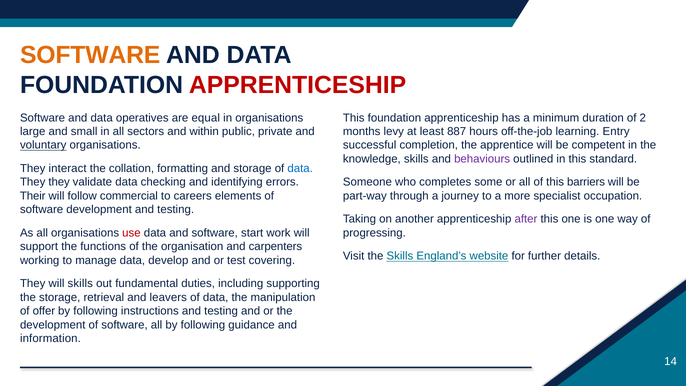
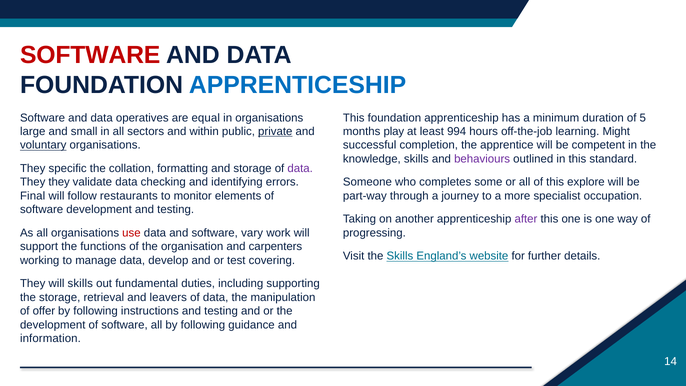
SOFTWARE at (90, 55) colour: orange -> red
APPRENTICESHIP at (298, 85) colour: red -> blue
2: 2 -> 5
private underline: none -> present
levy: levy -> play
887: 887 -> 994
Entry: Entry -> Might
interact: interact -> specific
data at (300, 168) colour: blue -> purple
barriers: barriers -> explore
Their: Their -> Final
commercial: commercial -> restaurants
careers: careers -> monitor
start: start -> vary
